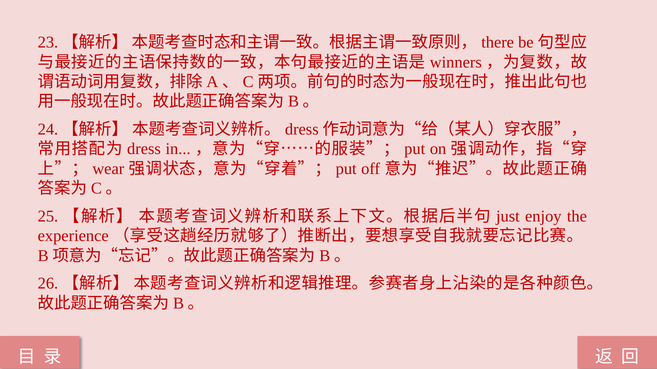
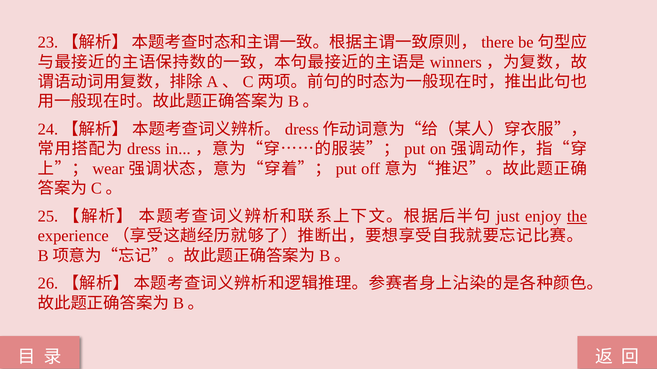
the underline: none -> present
